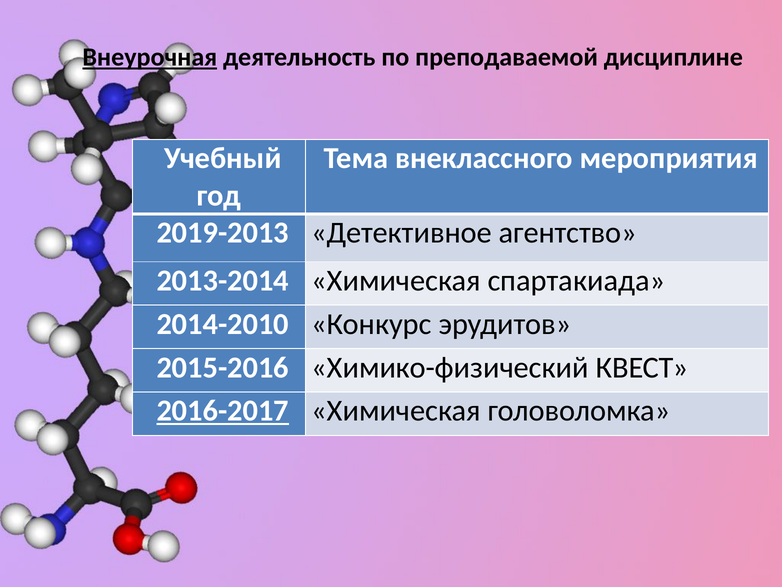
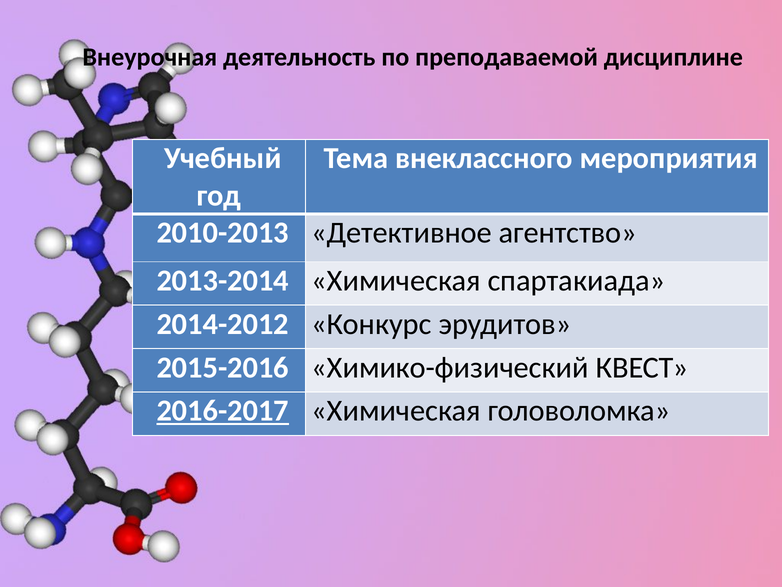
Внеурочная underline: present -> none
2019-2013: 2019-2013 -> 2010-2013
2014-2010: 2014-2010 -> 2014-2012
